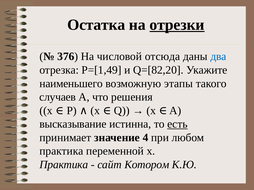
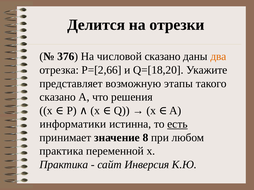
Остатка: Остатка -> Делится
отрезки underline: present -> none
числовой отсюда: отсюда -> сказано
два colour: blue -> orange
P=[1,49: P=[1,49 -> P=[2,66
Q=[82,20: Q=[82,20 -> Q=[18,20
наименьшего: наименьшего -> представляет
случаев at (58, 97): случаев -> сказано
высказывание: высказывание -> информатики
4: 4 -> 8
Котором: Котором -> Инверсия
